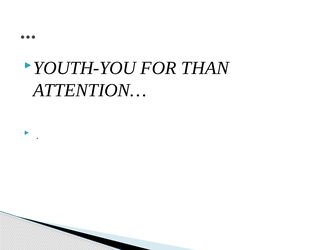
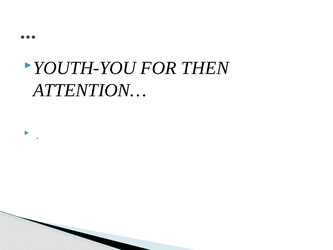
THAN: THAN -> THEN
